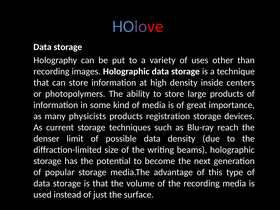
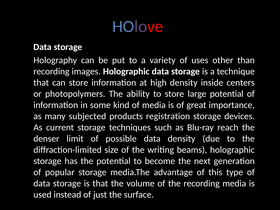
large products: products -> potential
physicists: physicists -> subjected
